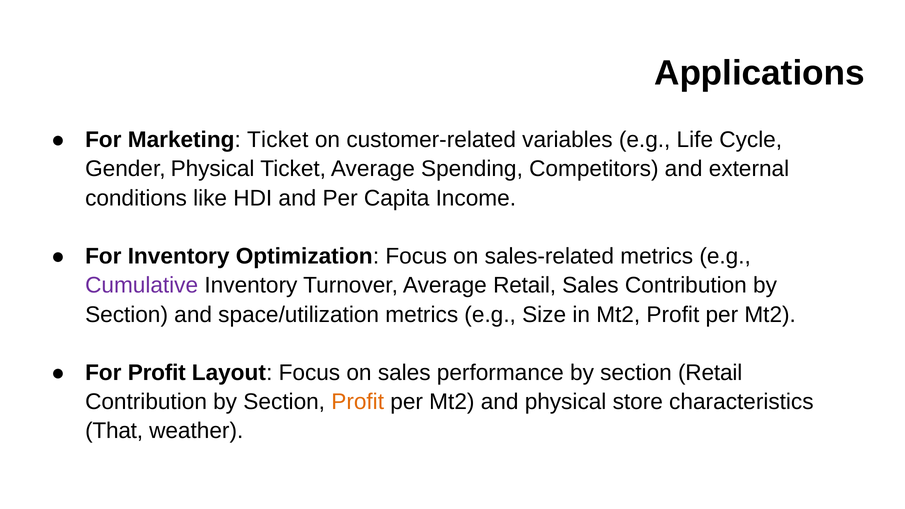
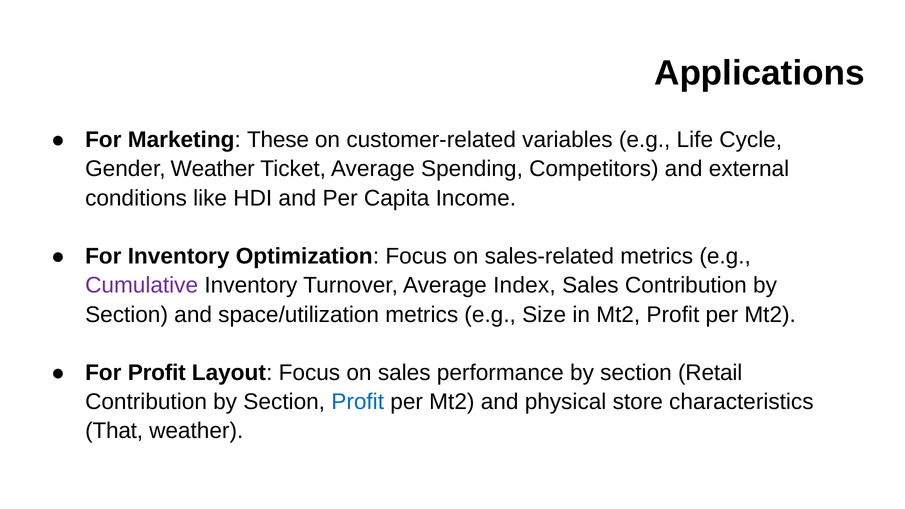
Marketing Ticket: Ticket -> These
Gender Physical: Physical -> Weather
Average Retail: Retail -> Index
Profit at (358, 402) colour: orange -> blue
